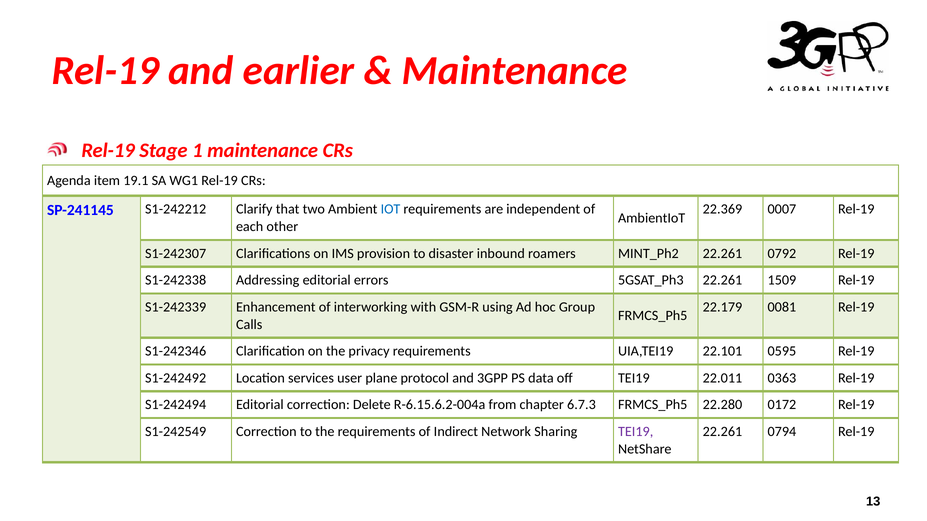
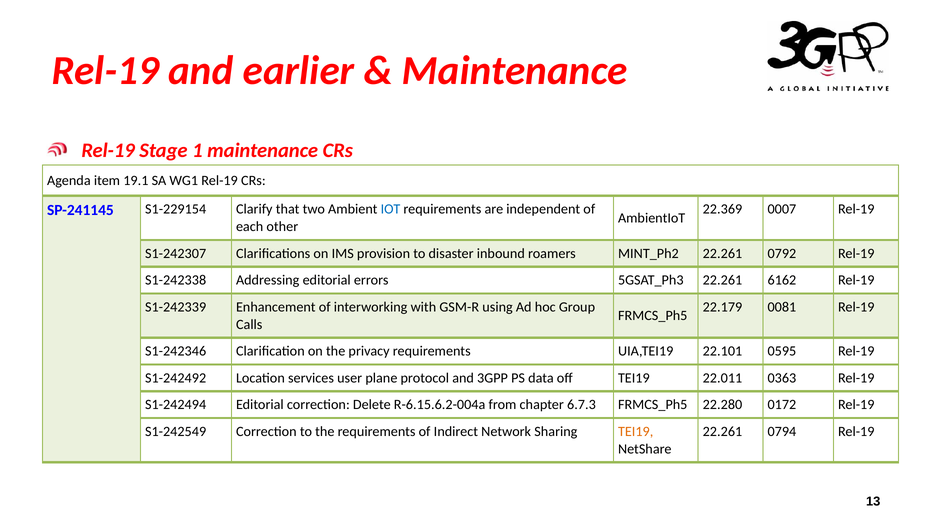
S1-242212: S1-242212 -> S1-229154
1509: 1509 -> 6162
TEI19 at (636, 432) colour: purple -> orange
